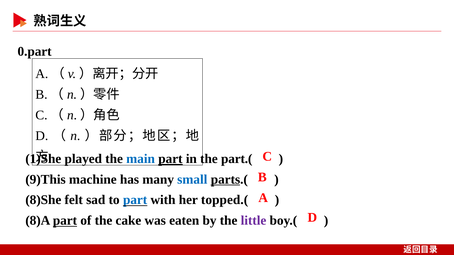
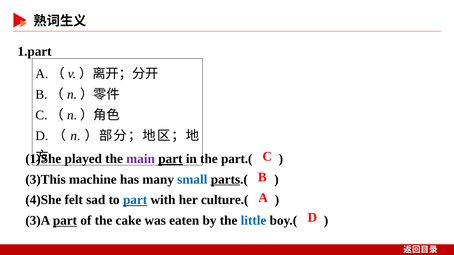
0.part: 0.part -> 1.part
main colour: blue -> purple
9)This: 9)This -> 3)This
8)She: 8)She -> 4)She
topped.(: topped.( -> culture.(
8)A: 8)A -> 3)A
little colour: purple -> blue
